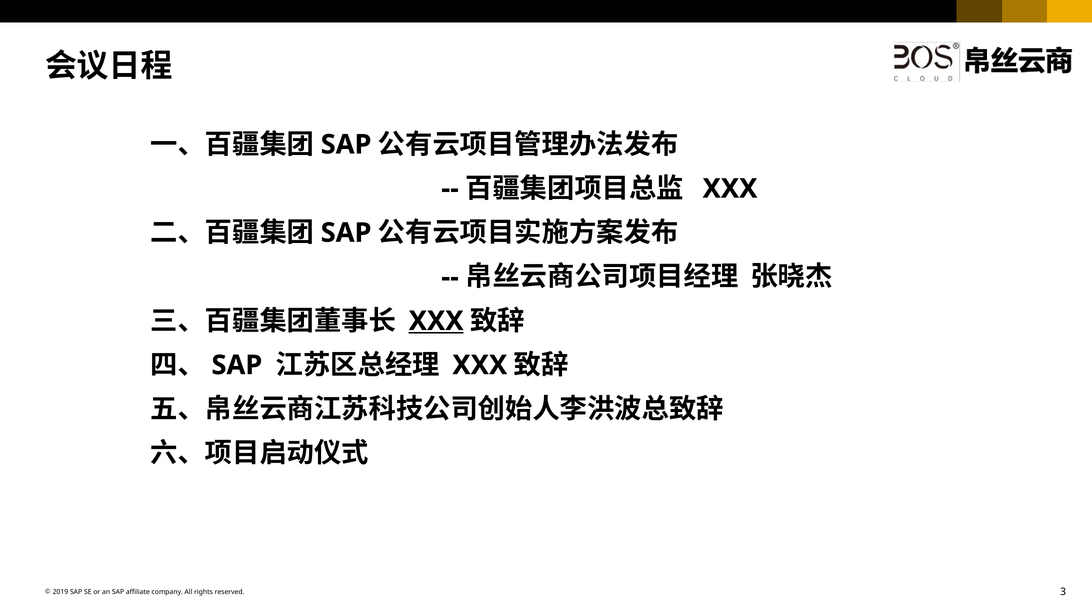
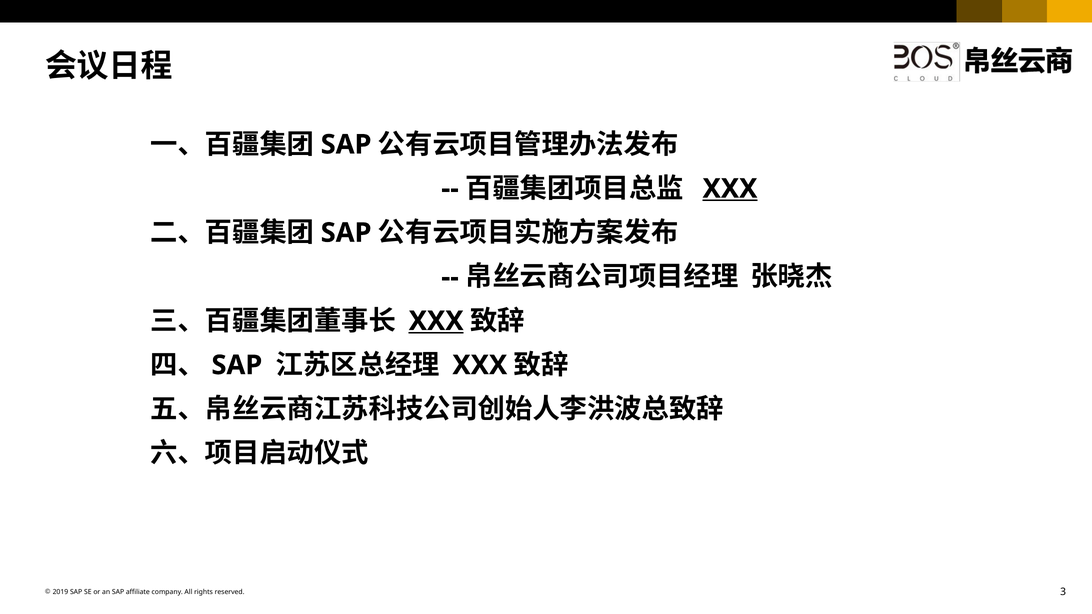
XXX at (730, 189) underline: none -> present
